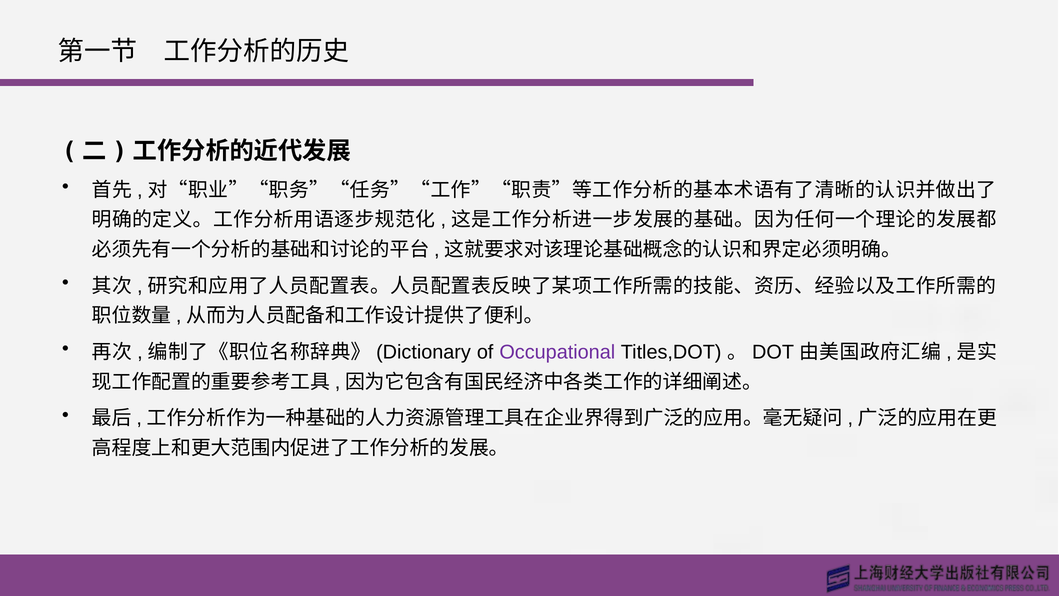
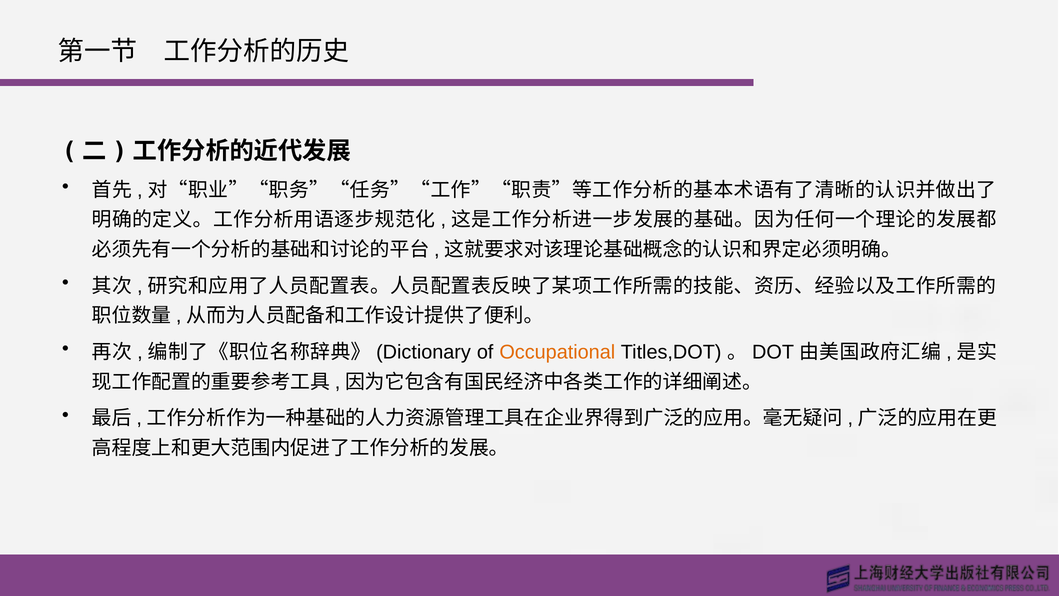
Occupational colour: purple -> orange
